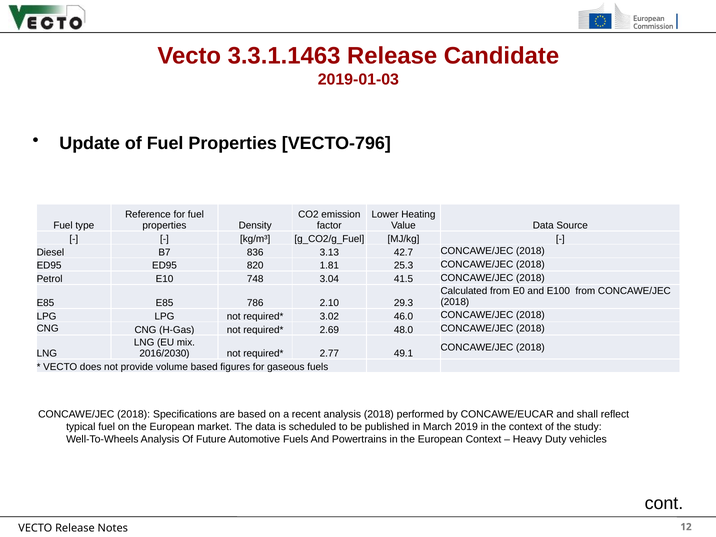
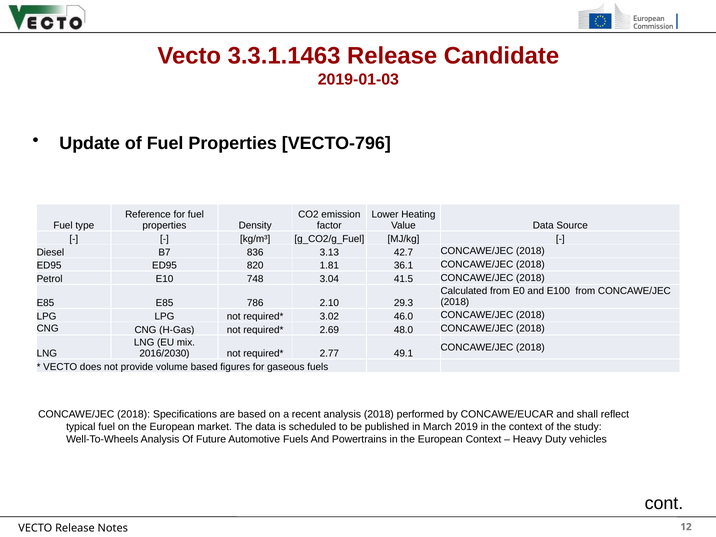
25.3: 25.3 -> 36.1
